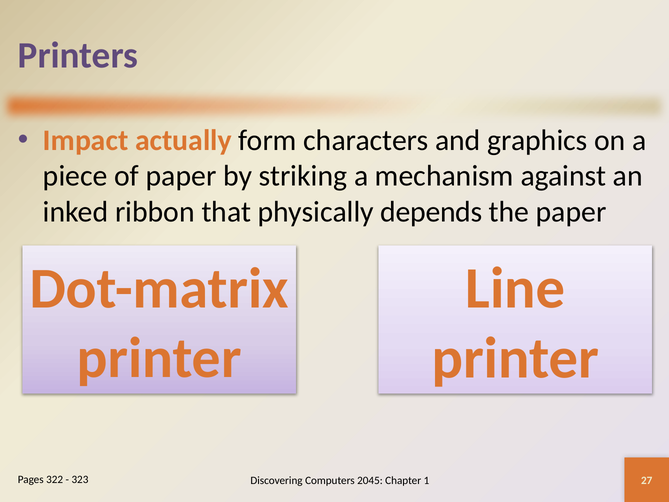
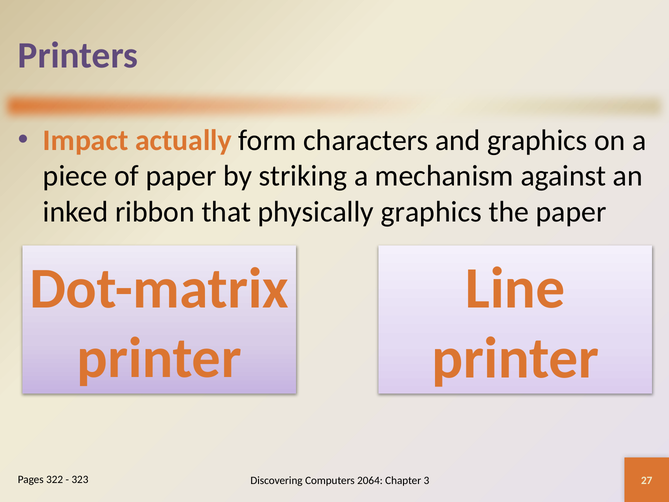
physically depends: depends -> graphics
2045: 2045 -> 2064
1: 1 -> 3
